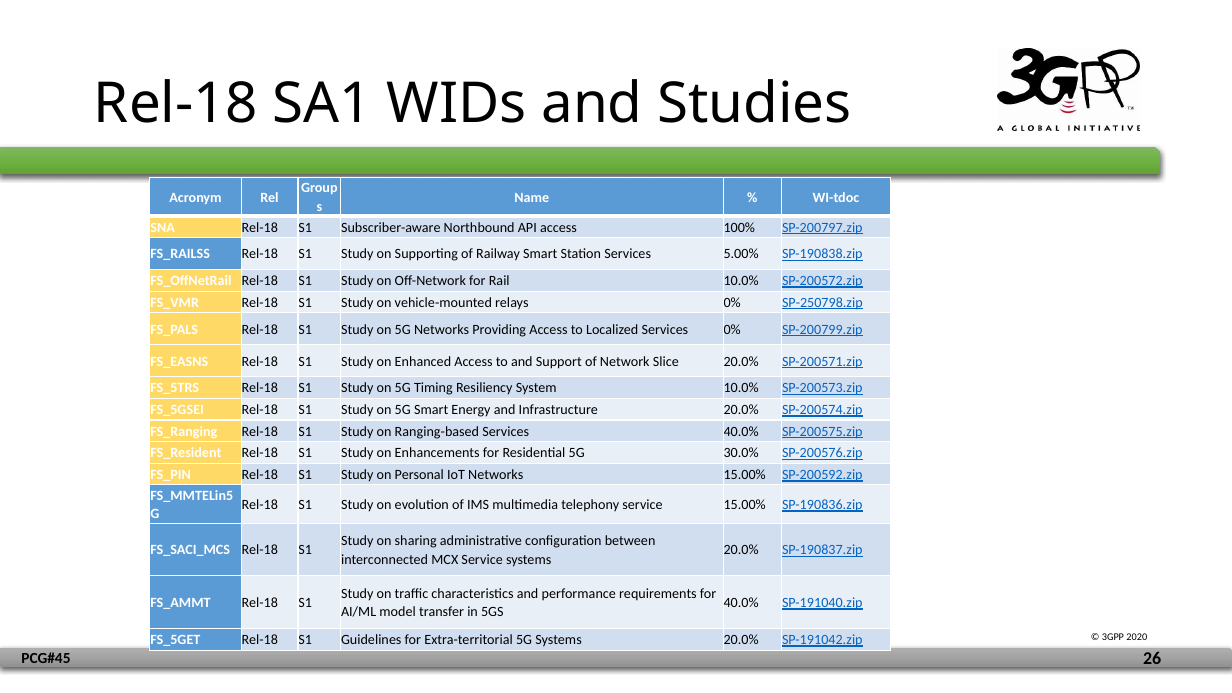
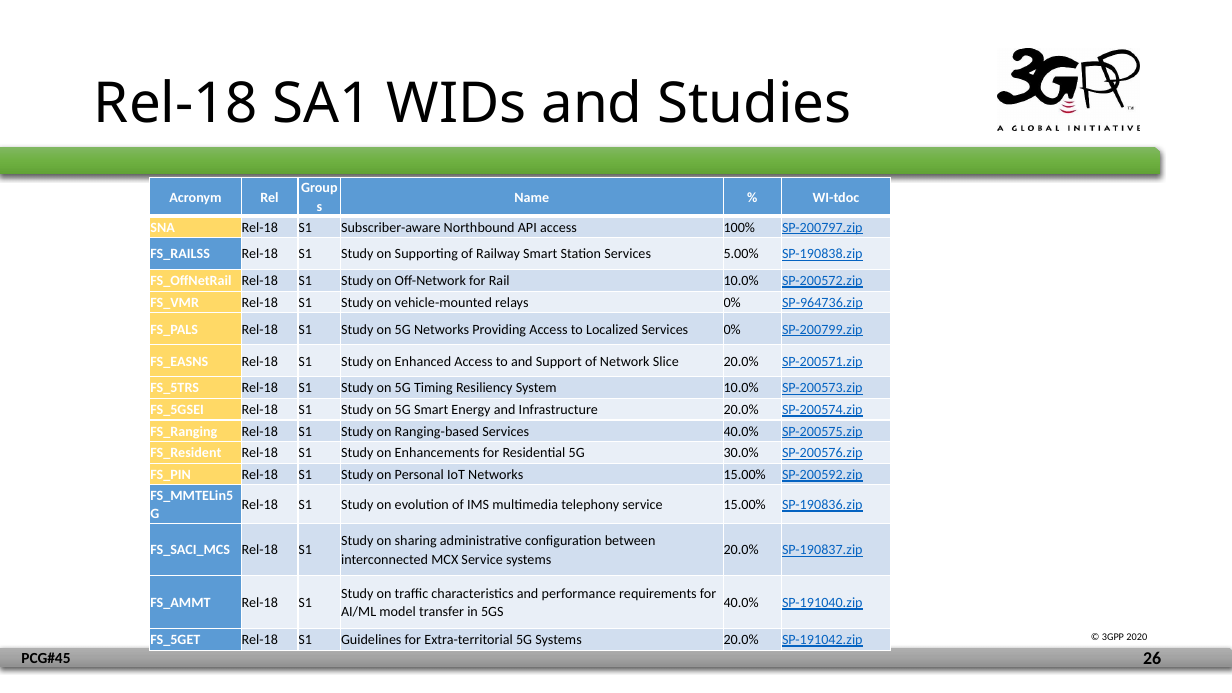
SP-250798.zip: SP-250798.zip -> SP-964736.zip
